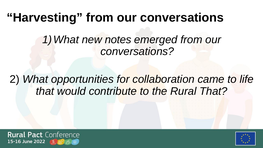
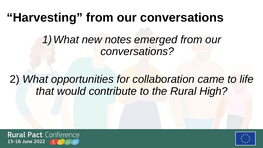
Rural That: That -> High
